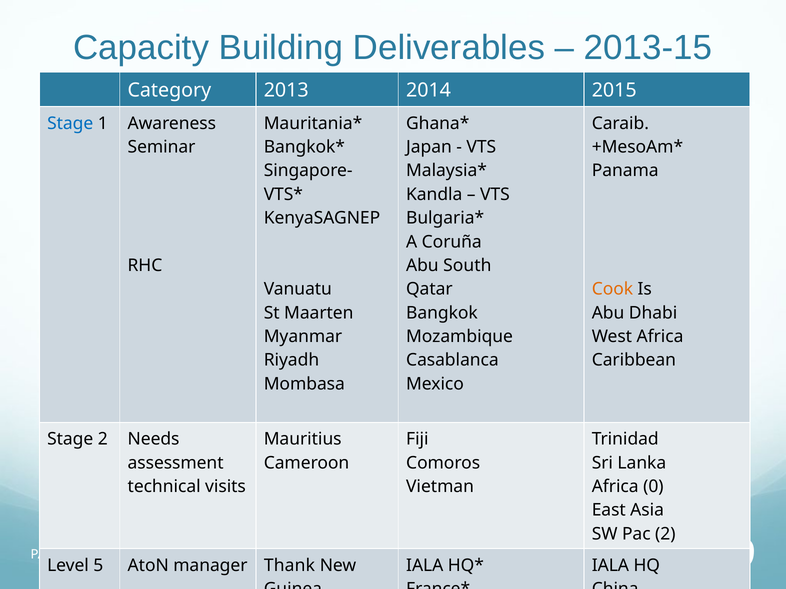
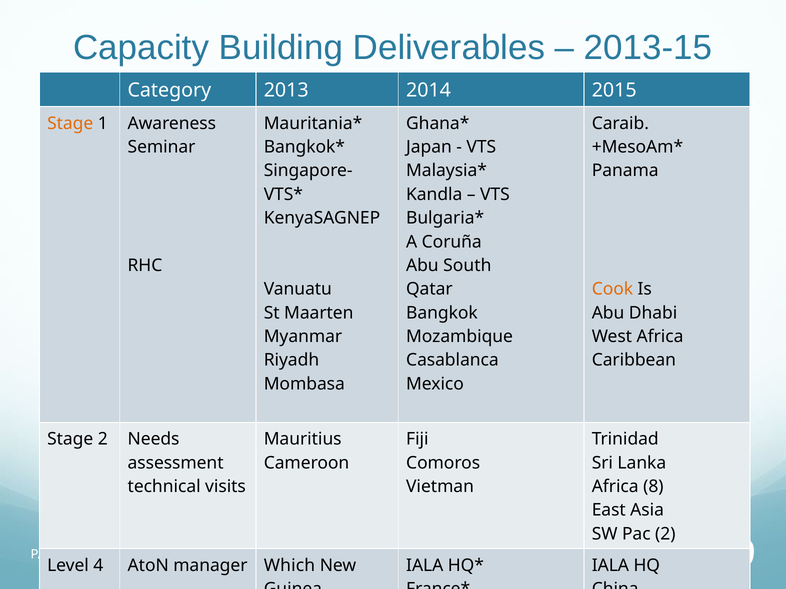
Stage at (70, 123) colour: blue -> orange
0: 0 -> 8
5: 5 -> 4
Thank: Thank -> Which
